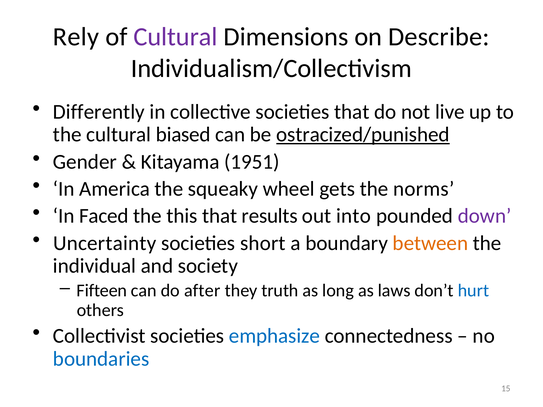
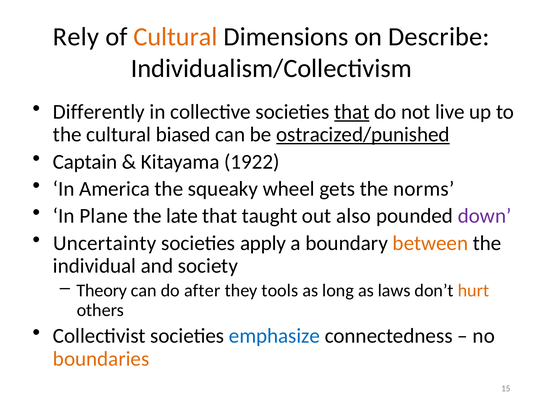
Cultural at (175, 37) colour: purple -> orange
that at (352, 112) underline: none -> present
Gender: Gender -> Captain
1951: 1951 -> 1922
Faced: Faced -> Plane
this: this -> late
results: results -> taught
into: into -> also
short: short -> apply
Fifteen: Fifteen -> Theory
truth: truth -> tools
hurt colour: blue -> orange
boundaries colour: blue -> orange
